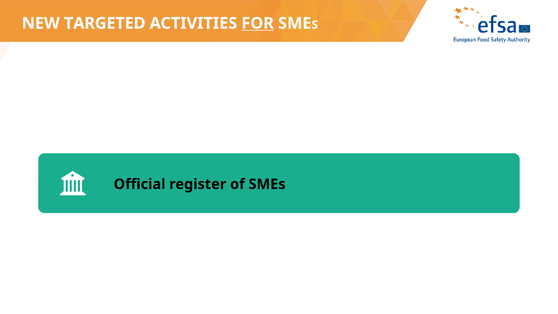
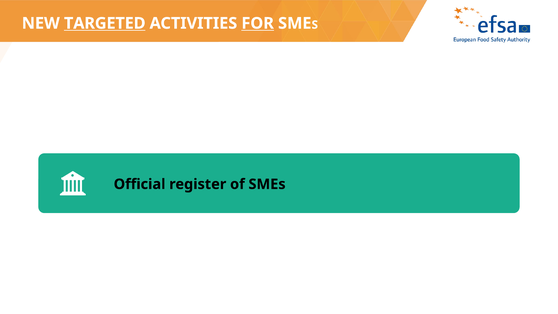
TARGETED underline: none -> present
